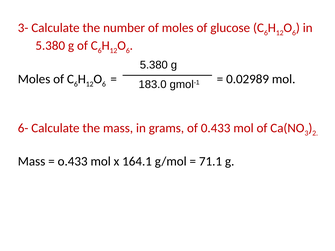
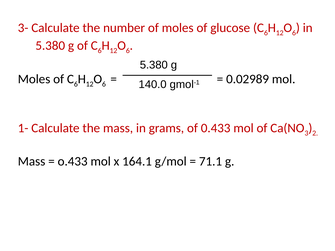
183.0: 183.0 -> 140.0
6-: 6- -> 1-
